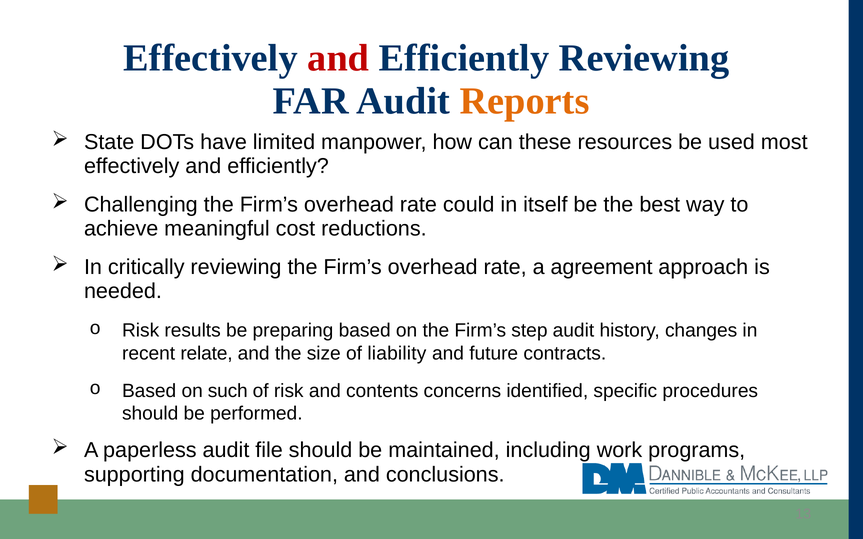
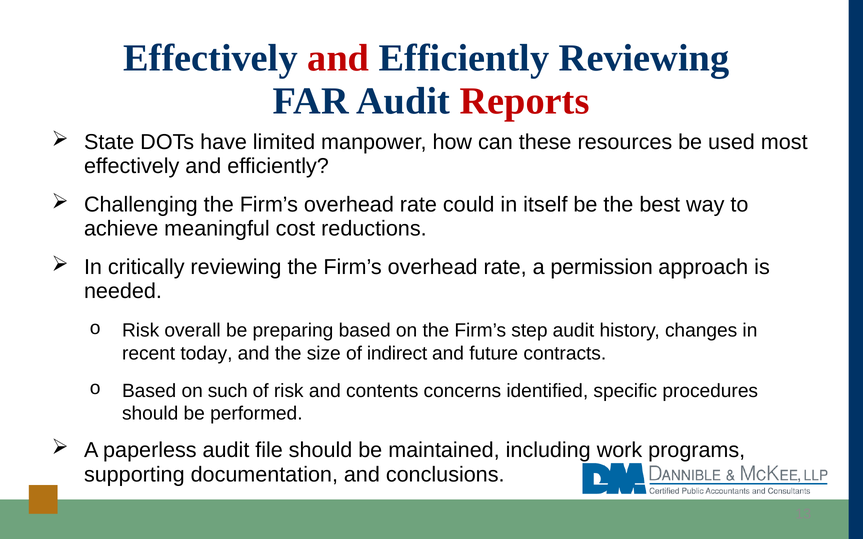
Reports colour: orange -> red
agreement: agreement -> permission
results: results -> overall
relate: relate -> today
liability: liability -> indirect
